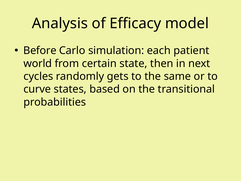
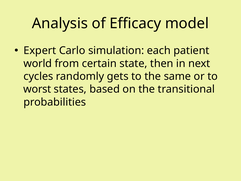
Before: Before -> Expert
curve: curve -> worst
